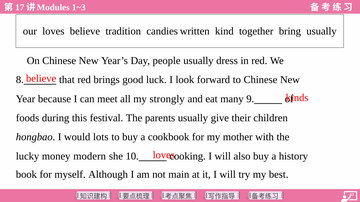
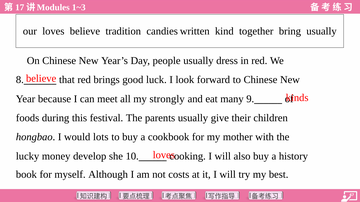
modern: modern -> develop
main: main -> costs
